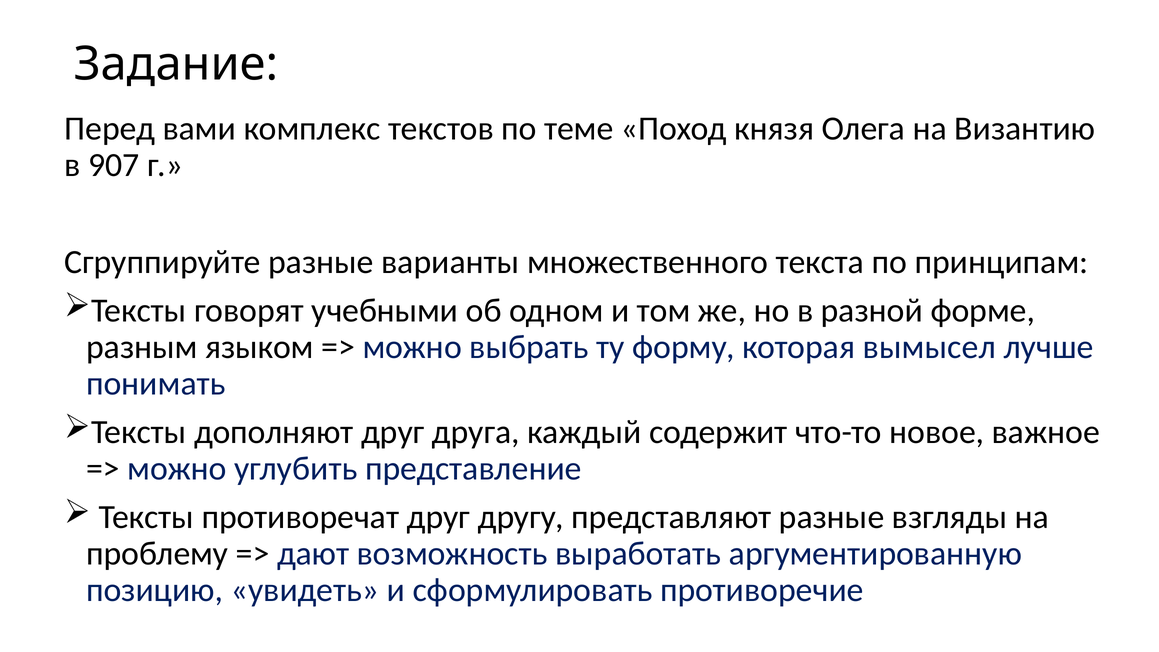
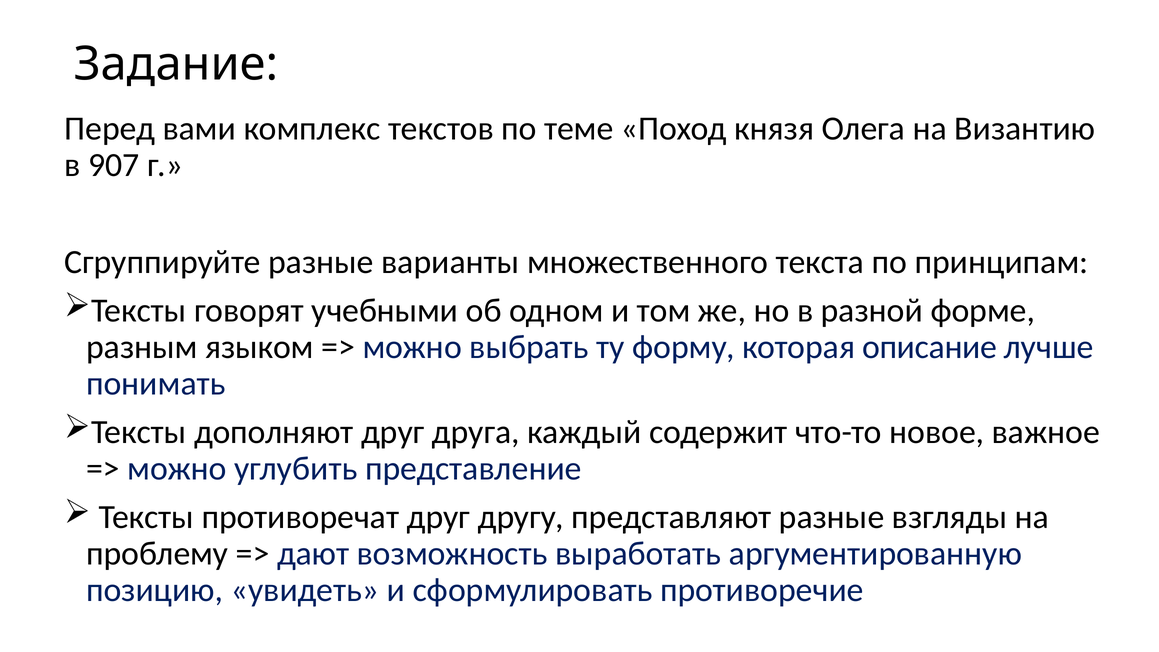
вымысел: вымысел -> описание
